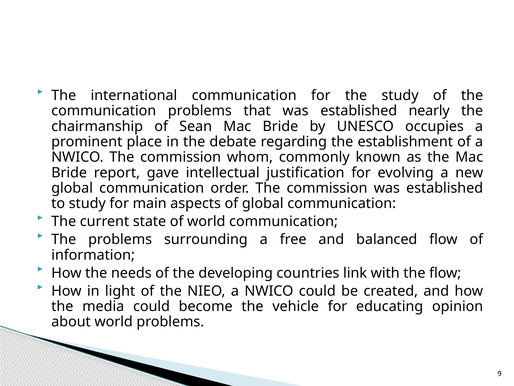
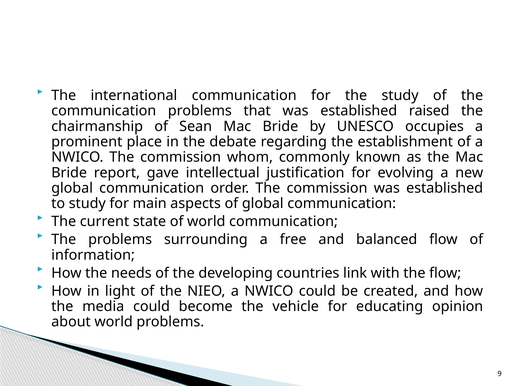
nearly: nearly -> raised
